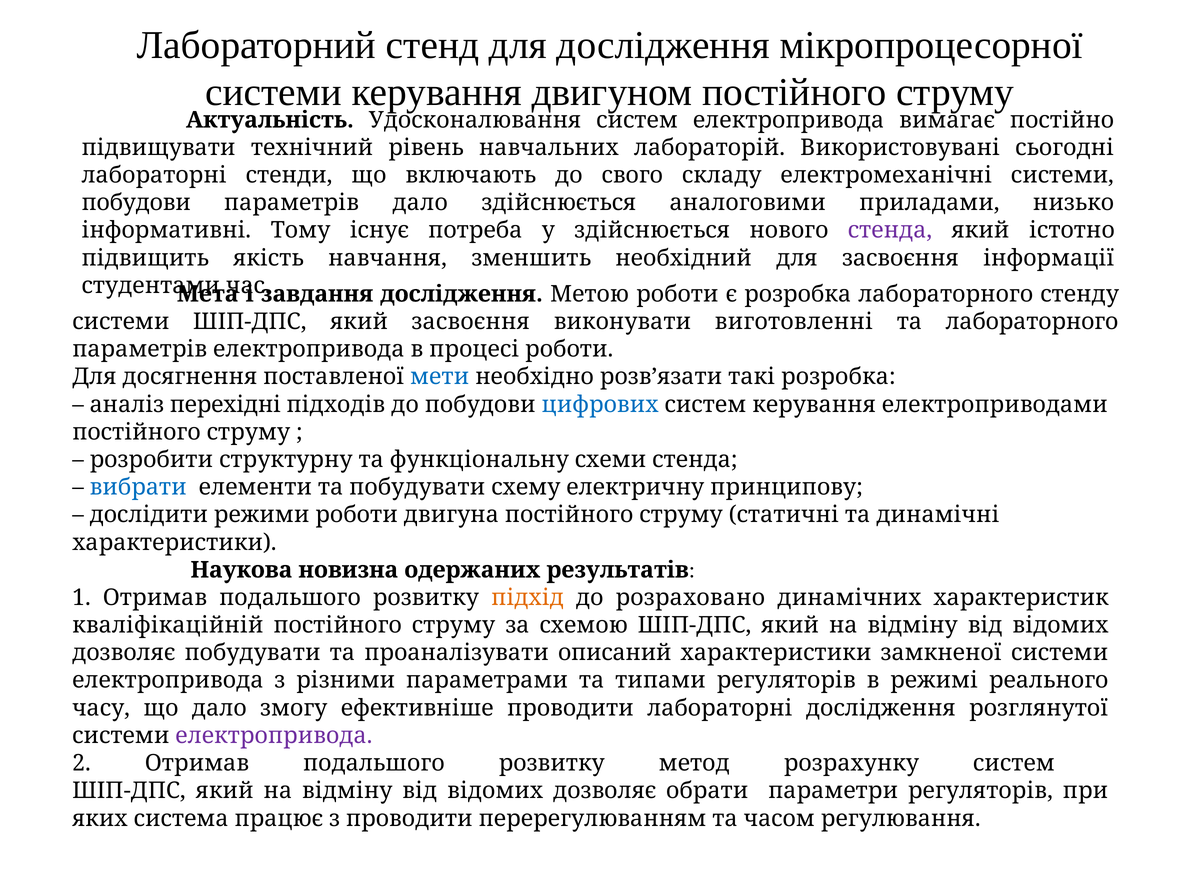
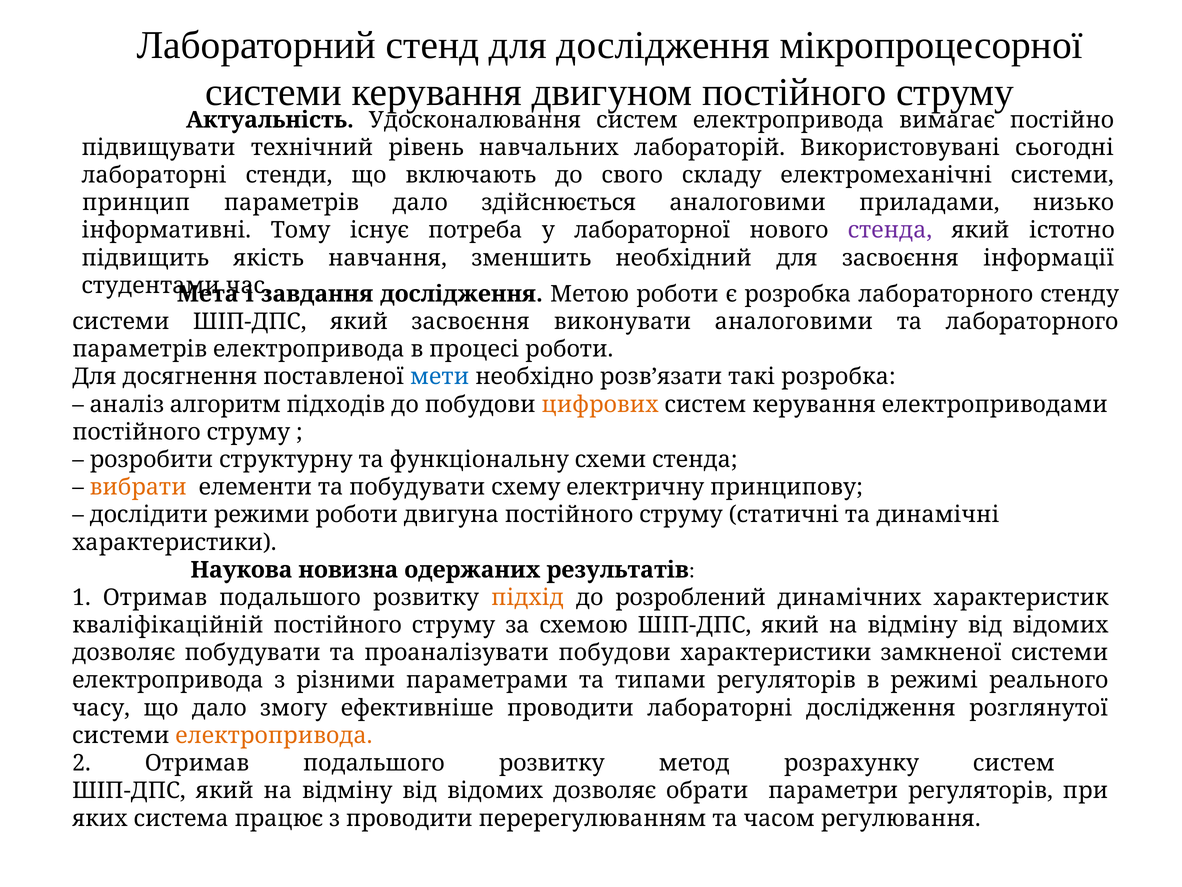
побудови at (136, 203): побудови -> принцип
у здійснюється: здійснюється -> лабораторної
виконувати виготовленні: виготовленні -> аналоговими
перехідні: перехідні -> алгоритм
цифрових colour: blue -> orange
вибрати colour: blue -> orange
розраховано: розраховано -> розроблений
проаналізувати описаний: описаний -> побудови
електропривода at (274, 735) colour: purple -> orange
